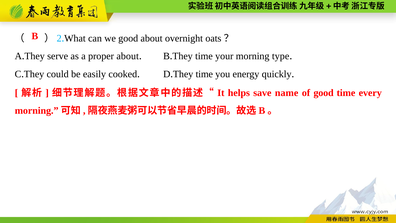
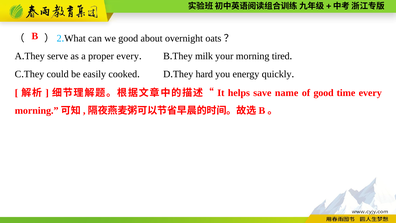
proper about: about -> every
time at (204, 56): time -> milk
type: type -> tired
time at (204, 74): time -> hard
